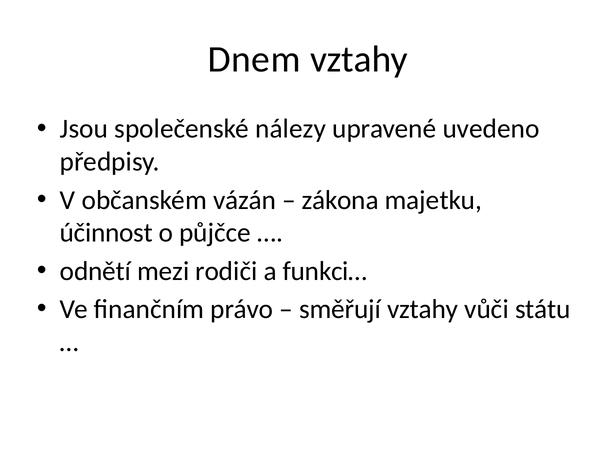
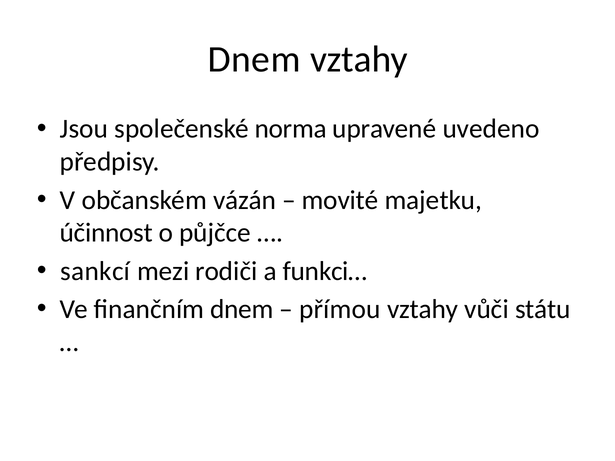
nálezy: nálezy -> norma
zákona: zákona -> movité
odnětí: odnětí -> sankcí
finančním právo: právo -> dnem
směřují: směřují -> přímou
